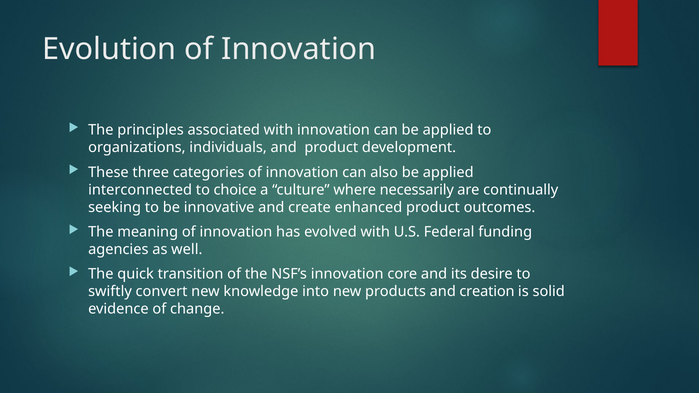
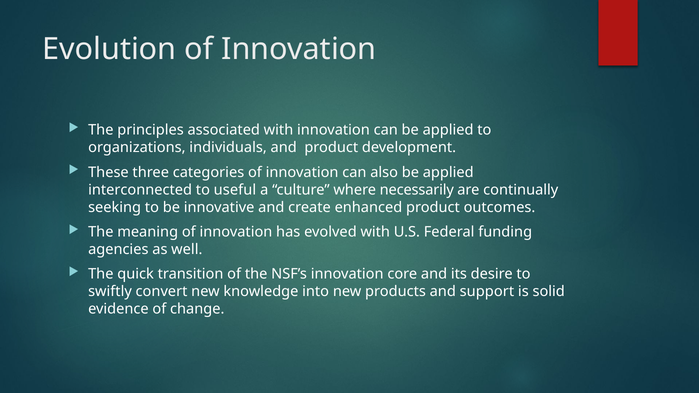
choice: choice -> useful
creation: creation -> support
